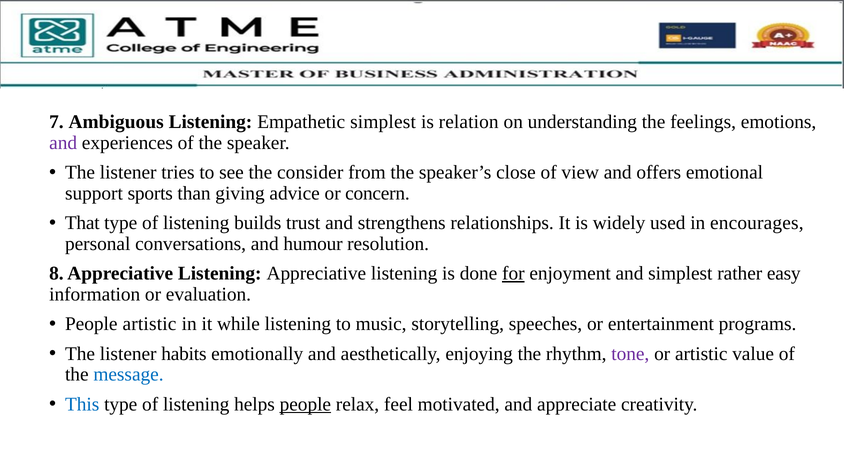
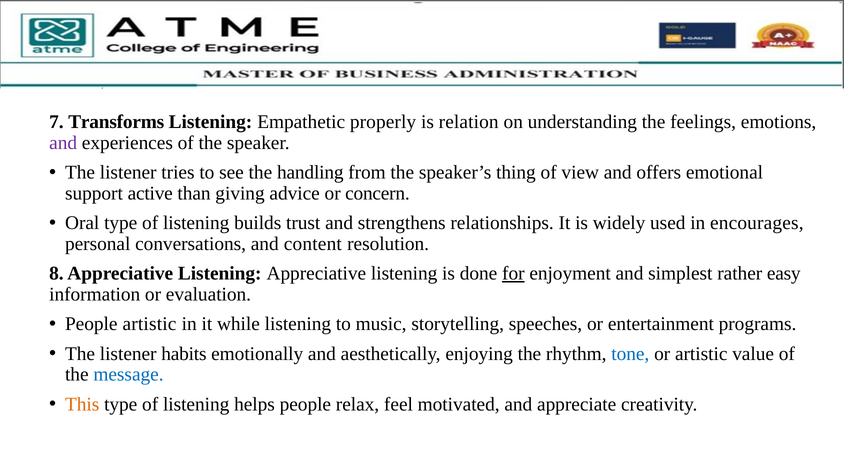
Ambiguous: Ambiguous -> Transforms
Empathetic simplest: simplest -> properly
consider: consider -> handling
close: close -> thing
sports: sports -> active
That: That -> Oral
humour: humour -> content
tone colour: purple -> blue
This colour: blue -> orange
people at (305, 404) underline: present -> none
